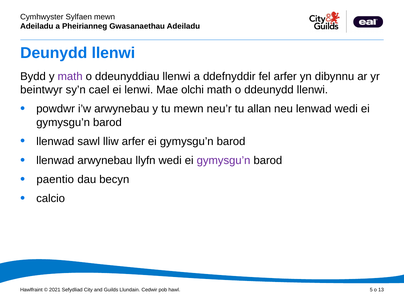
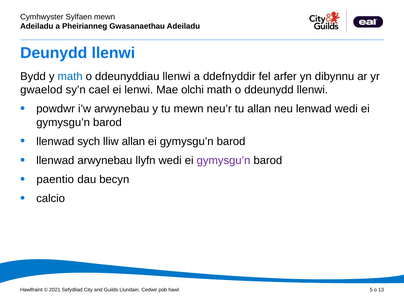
math at (70, 76) colour: purple -> blue
beintwyr: beintwyr -> gwaelod
sawl: sawl -> sych
lliw arfer: arfer -> allan
